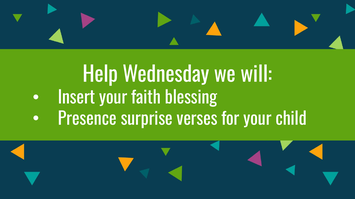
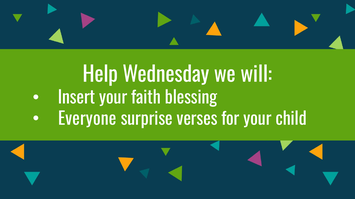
Presence: Presence -> Everyone
